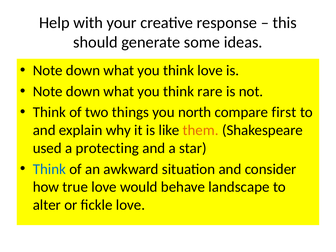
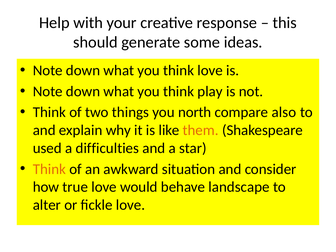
rare: rare -> play
first: first -> also
protecting: protecting -> difficulties
Think at (49, 169) colour: blue -> orange
